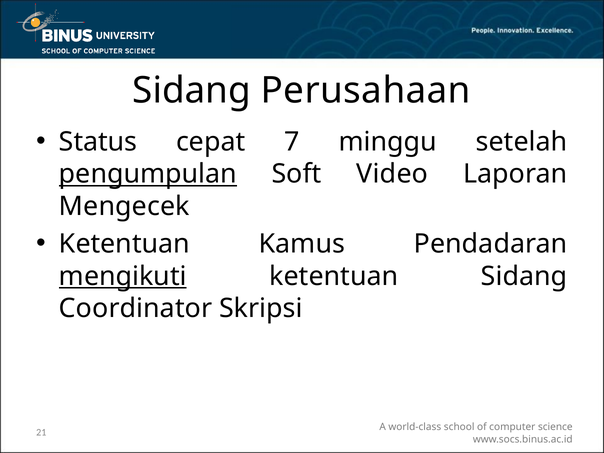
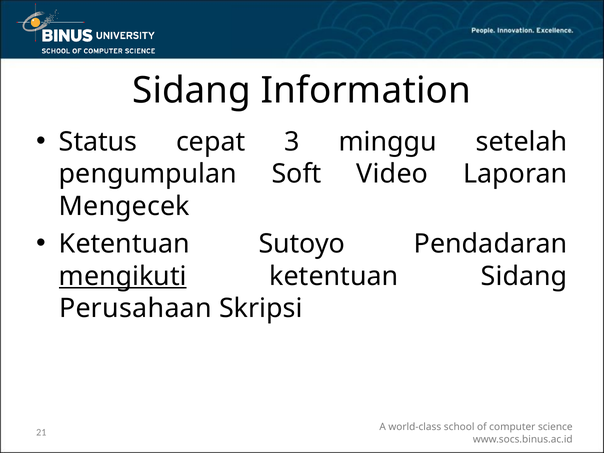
Perusahaan: Perusahaan -> Information
7: 7 -> 3
pengumpulan underline: present -> none
Kamus: Kamus -> Sutoyo
Coordinator: Coordinator -> Perusahaan
